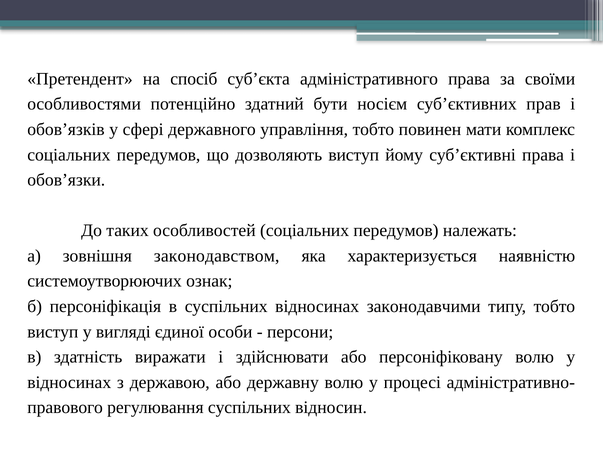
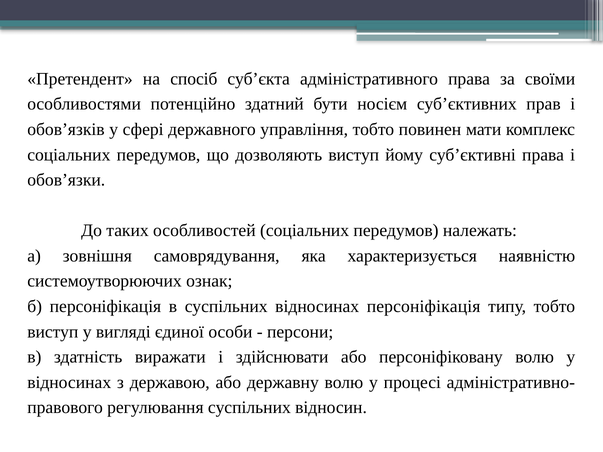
законодавством: законодавством -> самоврядування
відносинах законодавчими: законодавчими -> персоніфікація
